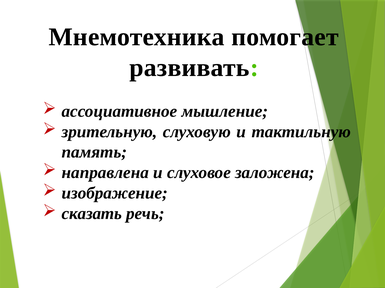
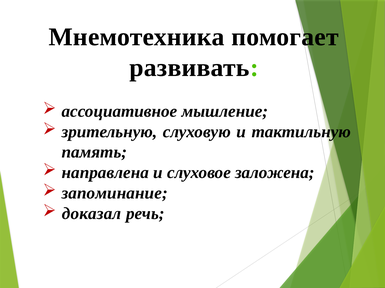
изображение: изображение -> запоминание
сказать: сказать -> доказал
